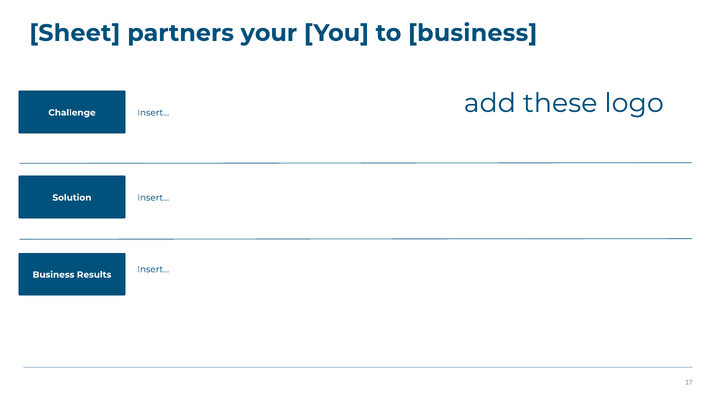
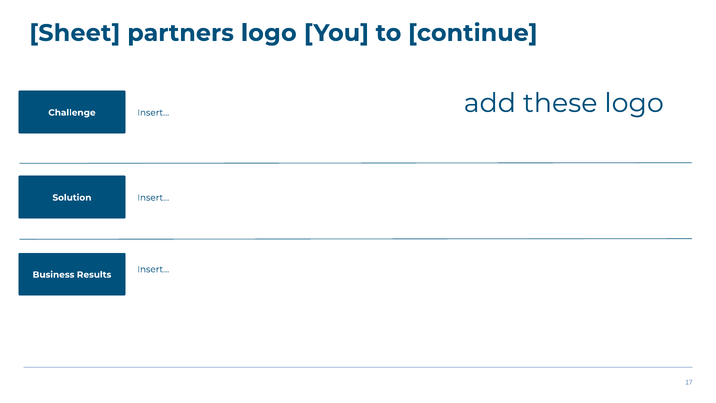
partners your: your -> logo
to business: business -> continue
